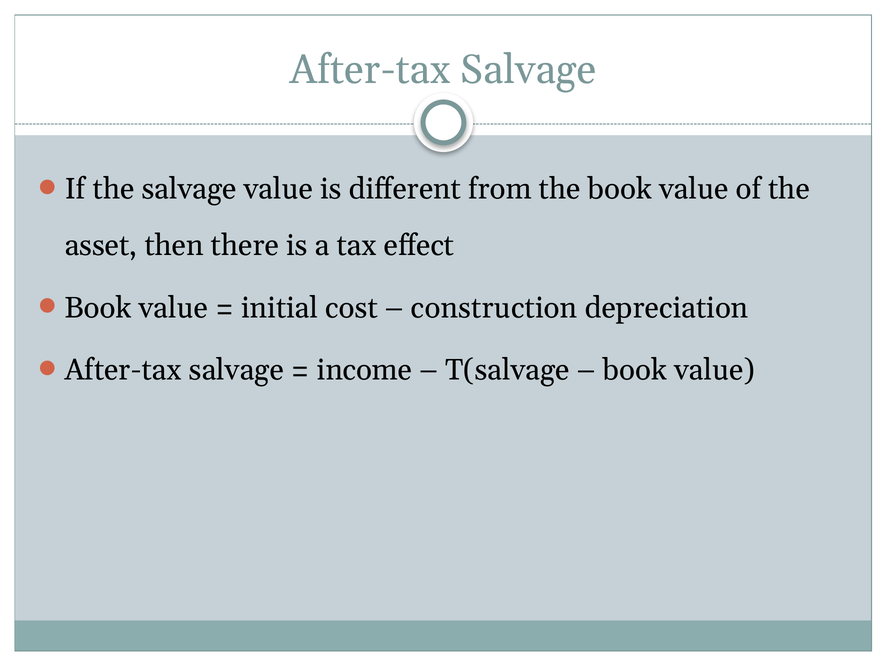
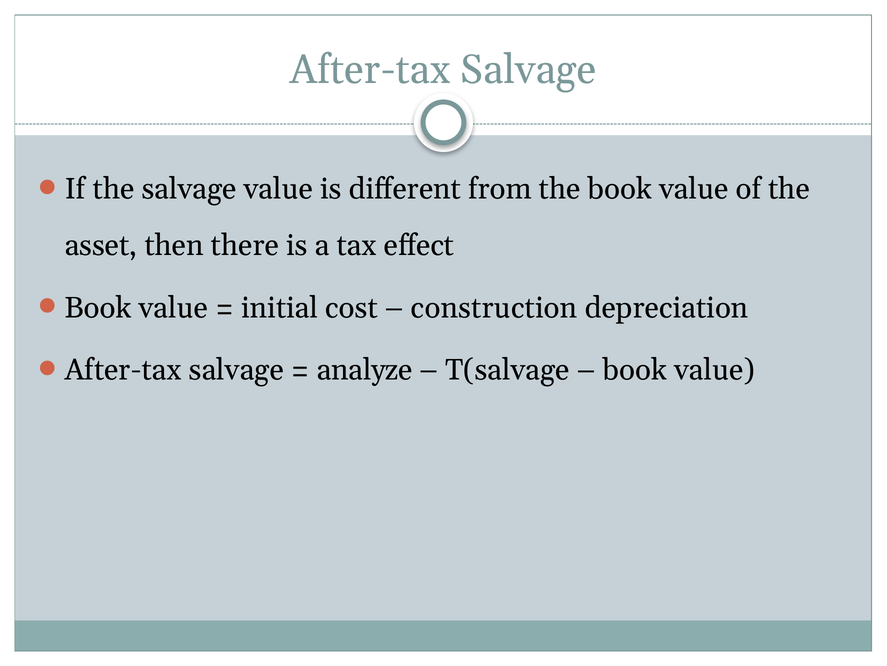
income: income -> analyze
